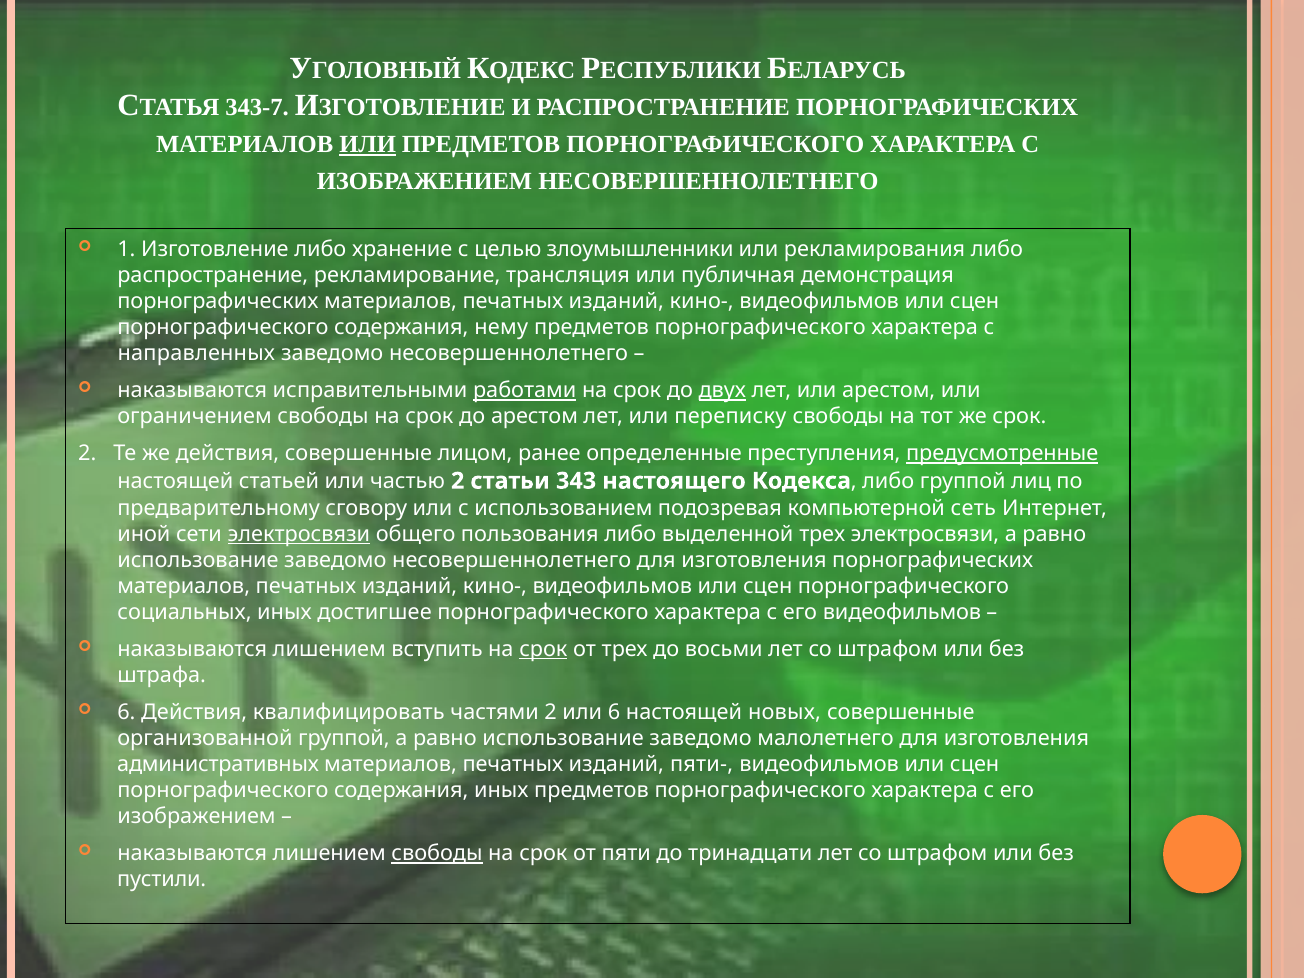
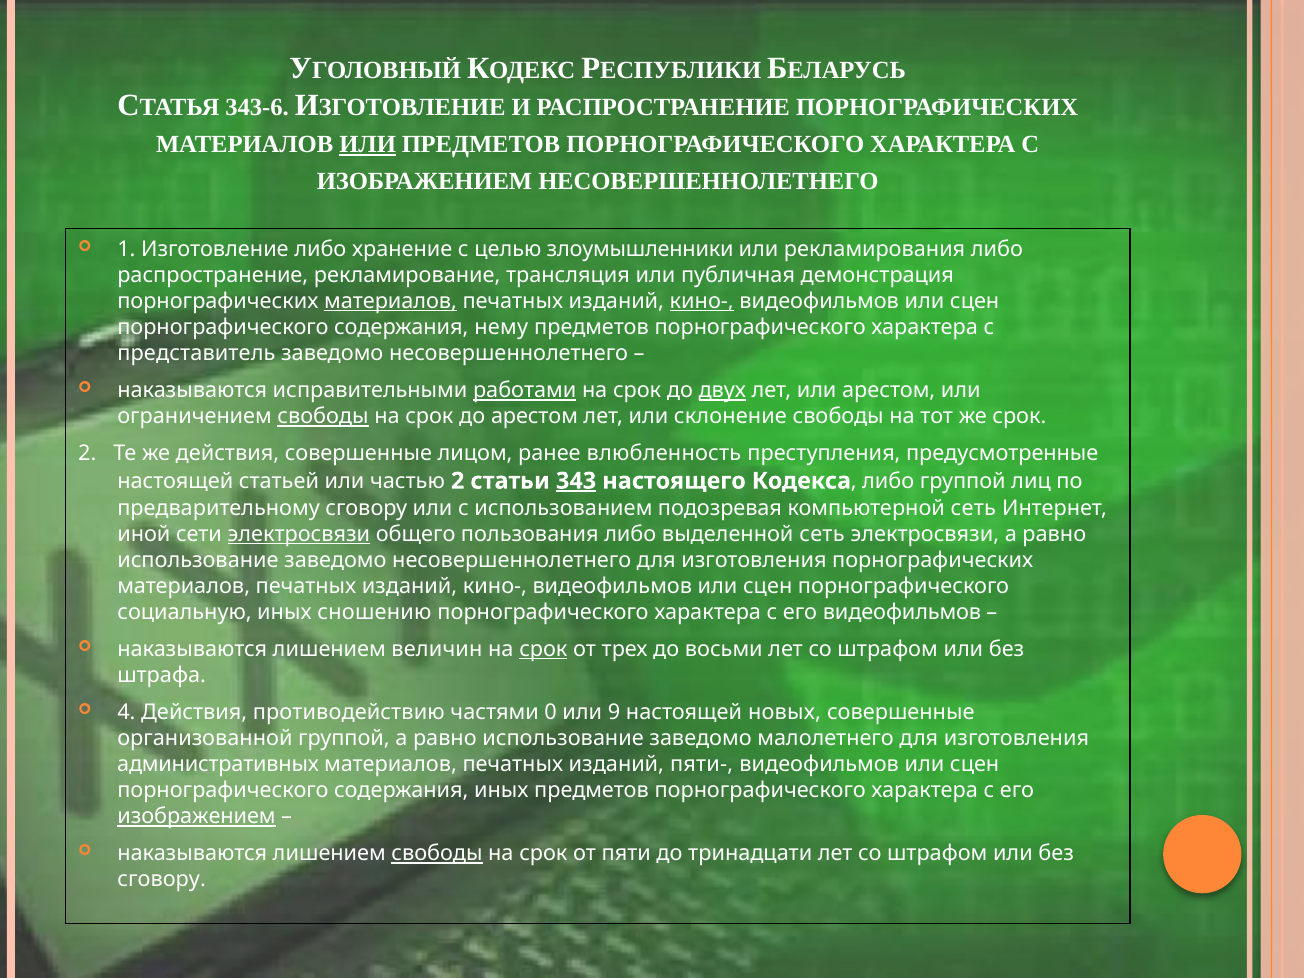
343-7: 343-7 -> 343-6
материалов at (391, 301) underline: none -> present
кино- at (702, 301) underline: none -> present
направленных: направленных -> представитель
свободы at (323, 417) underline: none -> present
переписку: переписку -> склонение
определенные: определенные -> влюбленность
предусмотренные underline: present -> none
343 underline: none -> present
выделенной трех: трех -> сеть
социальных: социальных -> социальную
достигшее: достигшее -> сношению
вступить: вступить -> величин
6 at (126, 712): 6 -> 4
квалифицировать: квалифицировать -> противодействию
частями 2: 2 -> 0
или 6: 6 -> 9
изображением at (197, 817) underline: none -> present
пустили at (162, 880): пустили -> сговору
